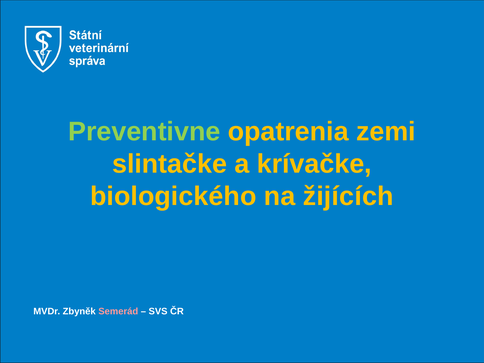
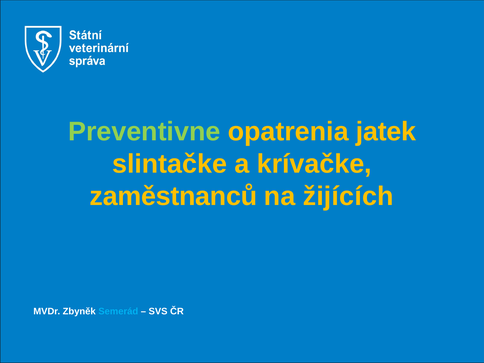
zemi: zemi -> jatek
biologického: biologického -> zaměstnanců
Semerád colour: pink -> light blue
